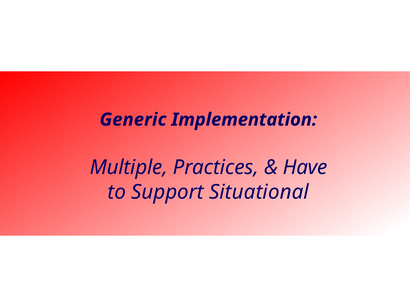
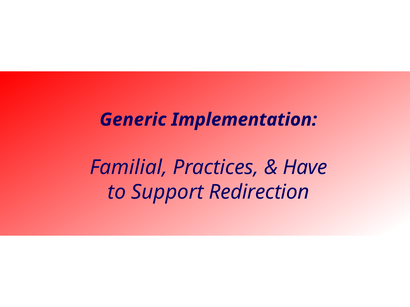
Multiple: Multiple -> Familial
Situational: Situational -> Redirection
